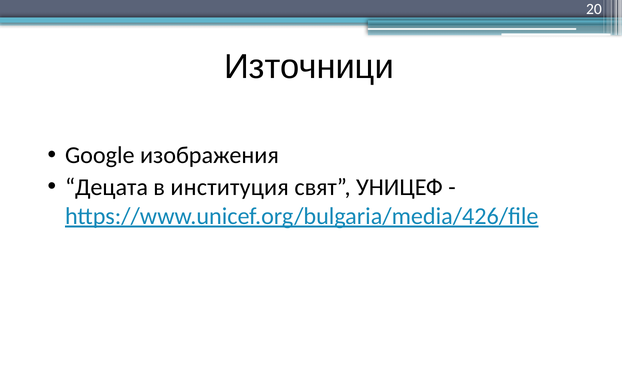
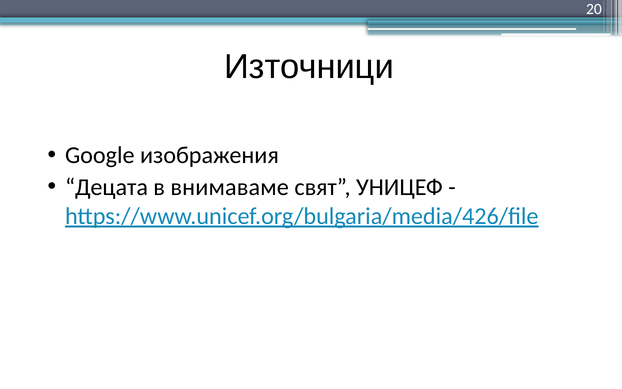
институция: институция -> внимаваме
